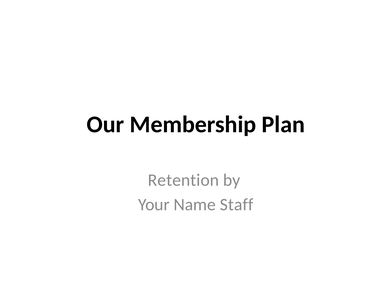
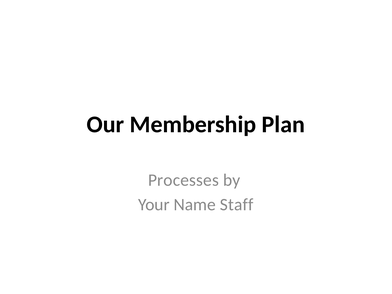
Retention: Retention -> Processes
